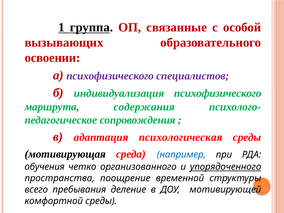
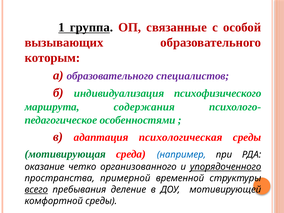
освоении: освоении -> которым
а психофизического: психофизического -> образовательного
сопровождения: сопровождения -> особенностями
мотивирующая colour: black -> green
обучения: обучения -> оказание
поощрение: поощрение -> примерной
всего underline: none -> present
